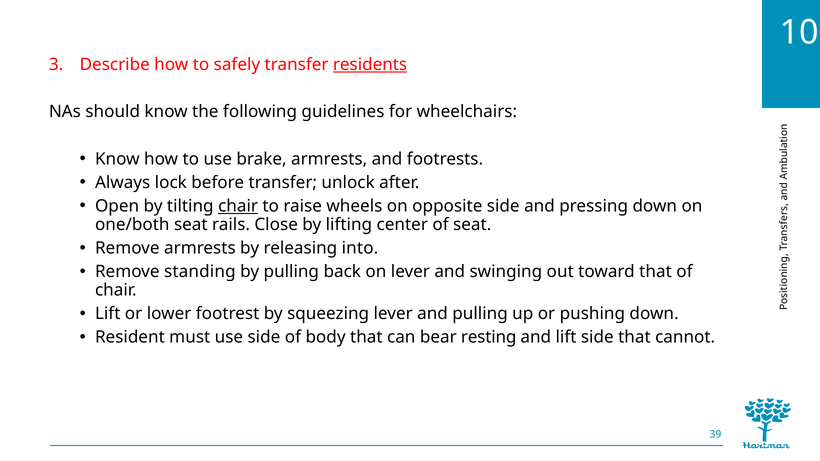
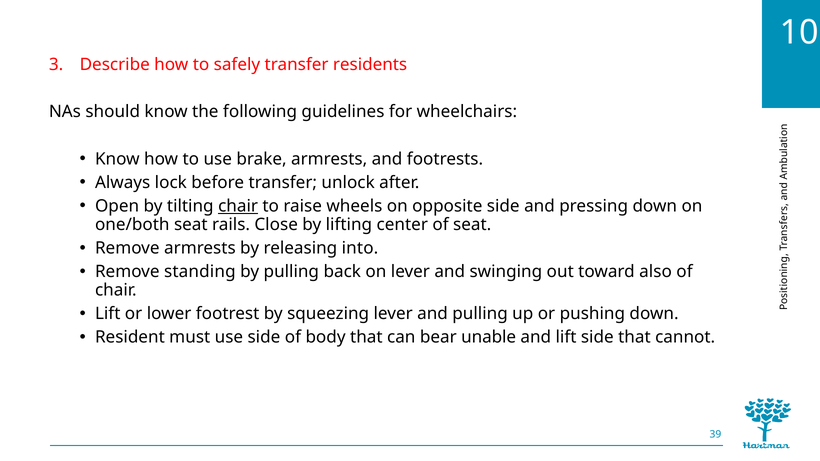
residents underline: present -> none
toward that: that -> also
resting: resting -> unable
